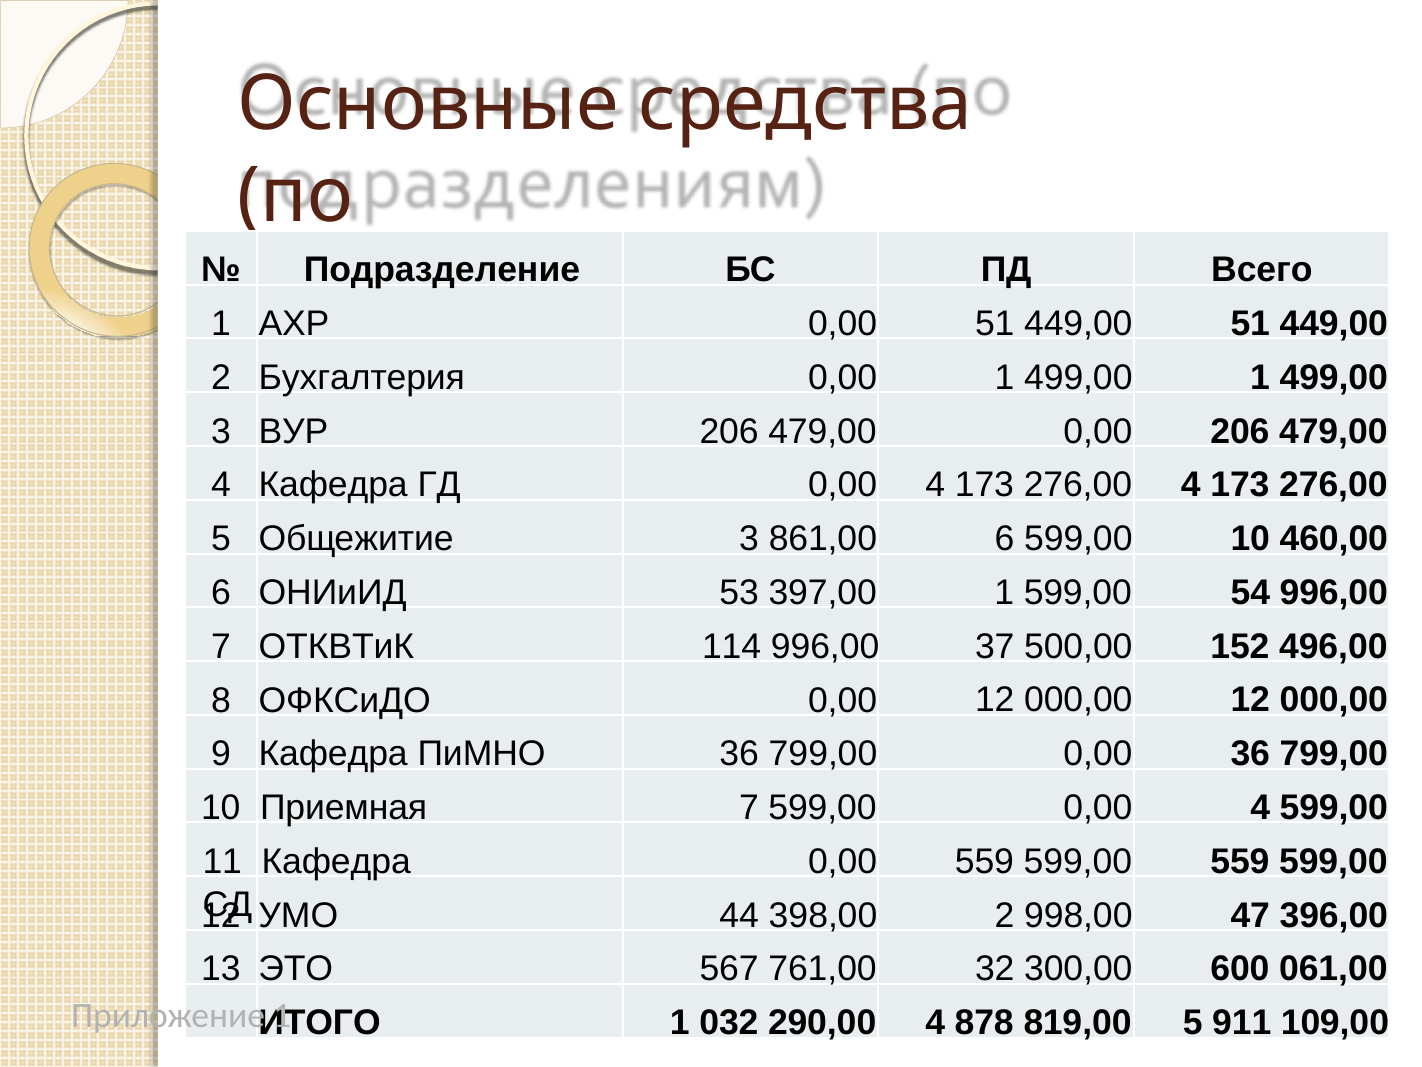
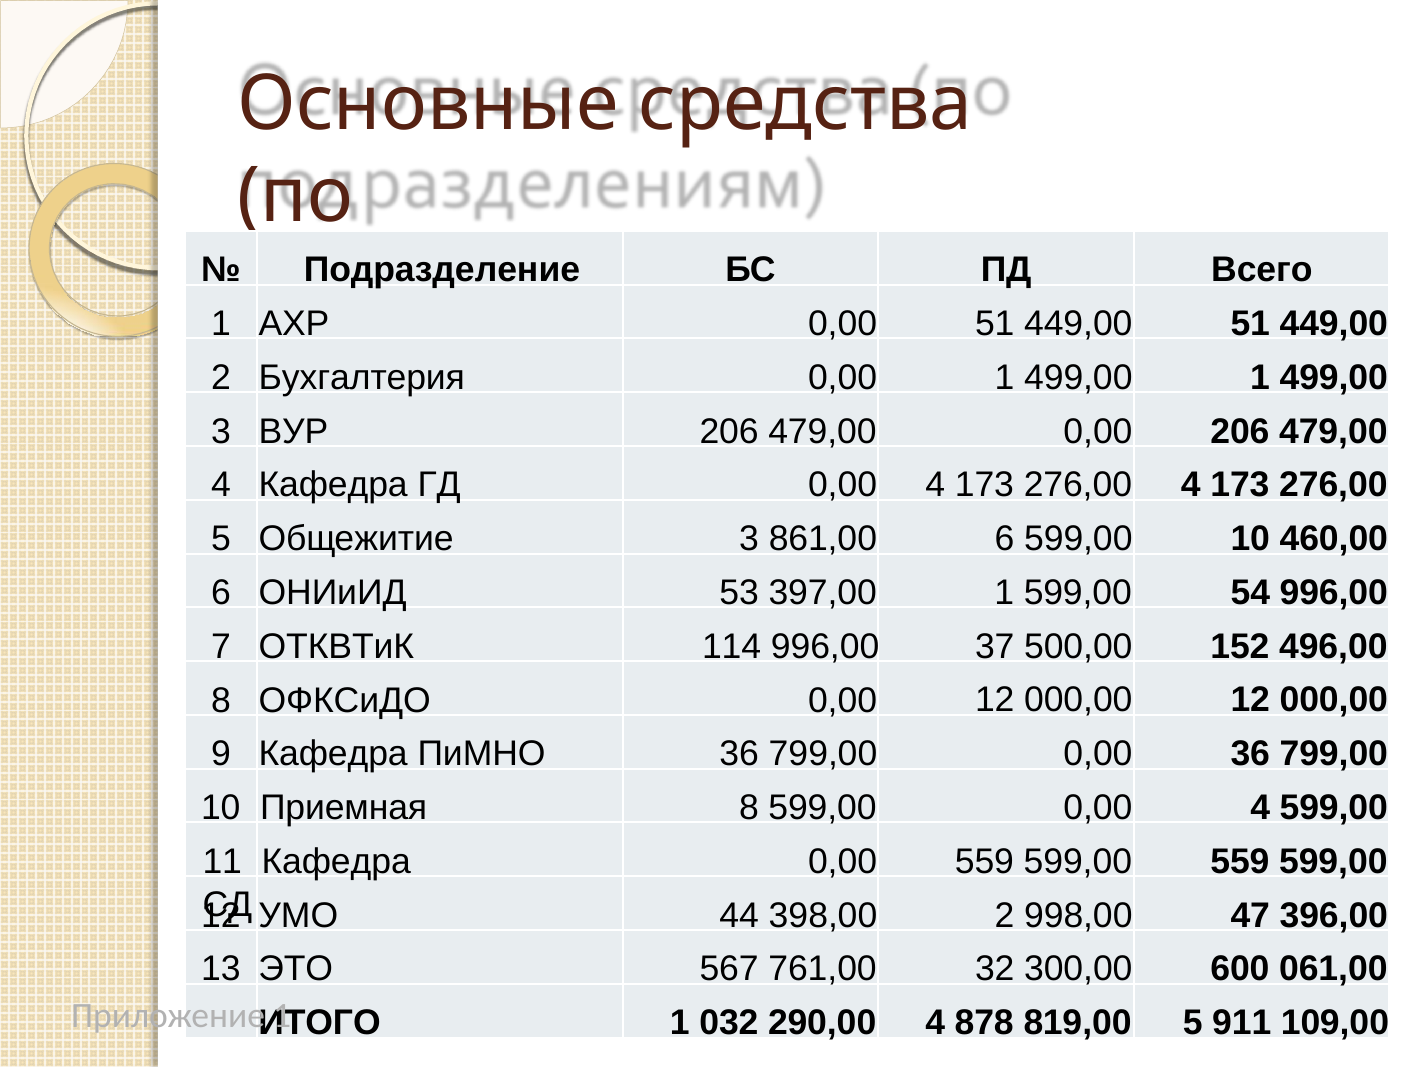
Приемная 7: 7 -> 8
